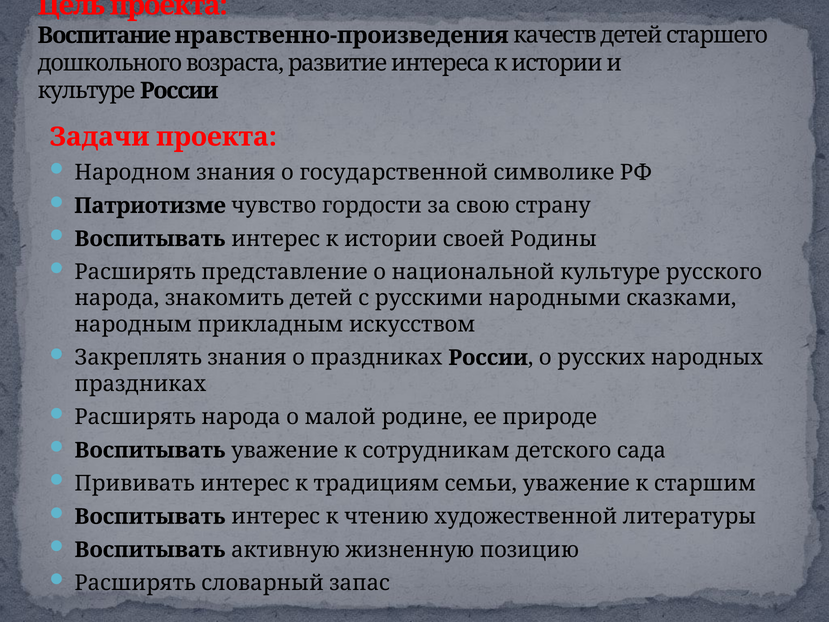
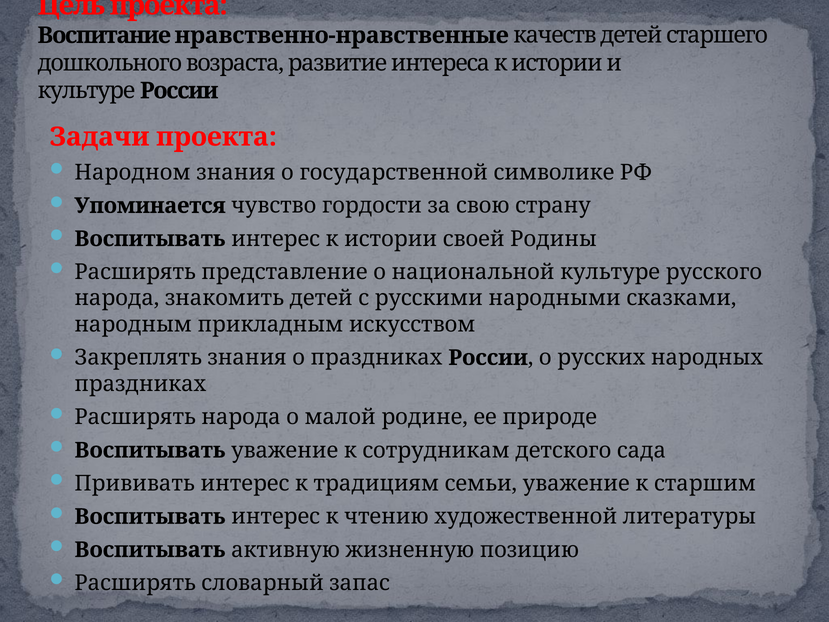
нравственно-произведения: нравственно-произведения -> нравственно-нравственные
Патриотизме: Патриотизме -> Упоминается
